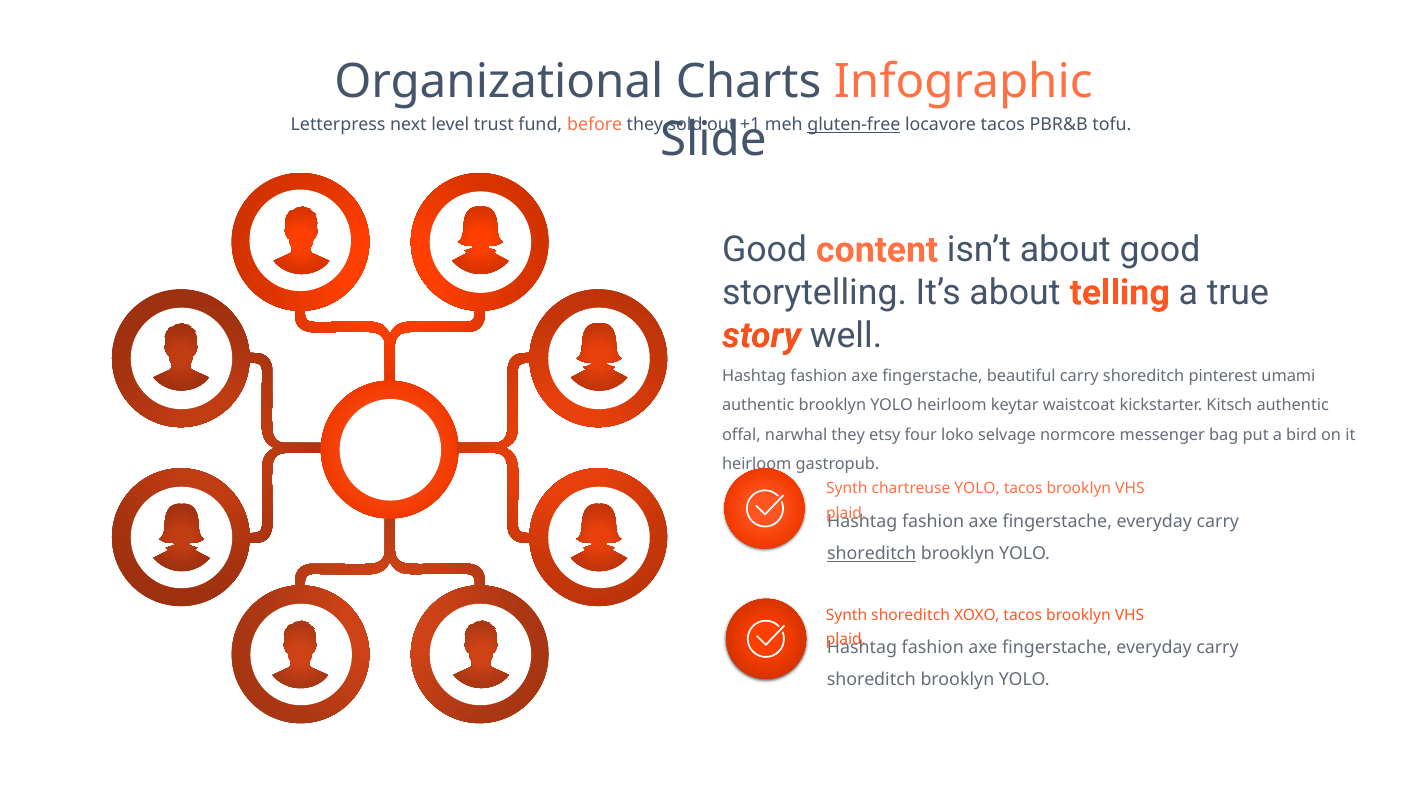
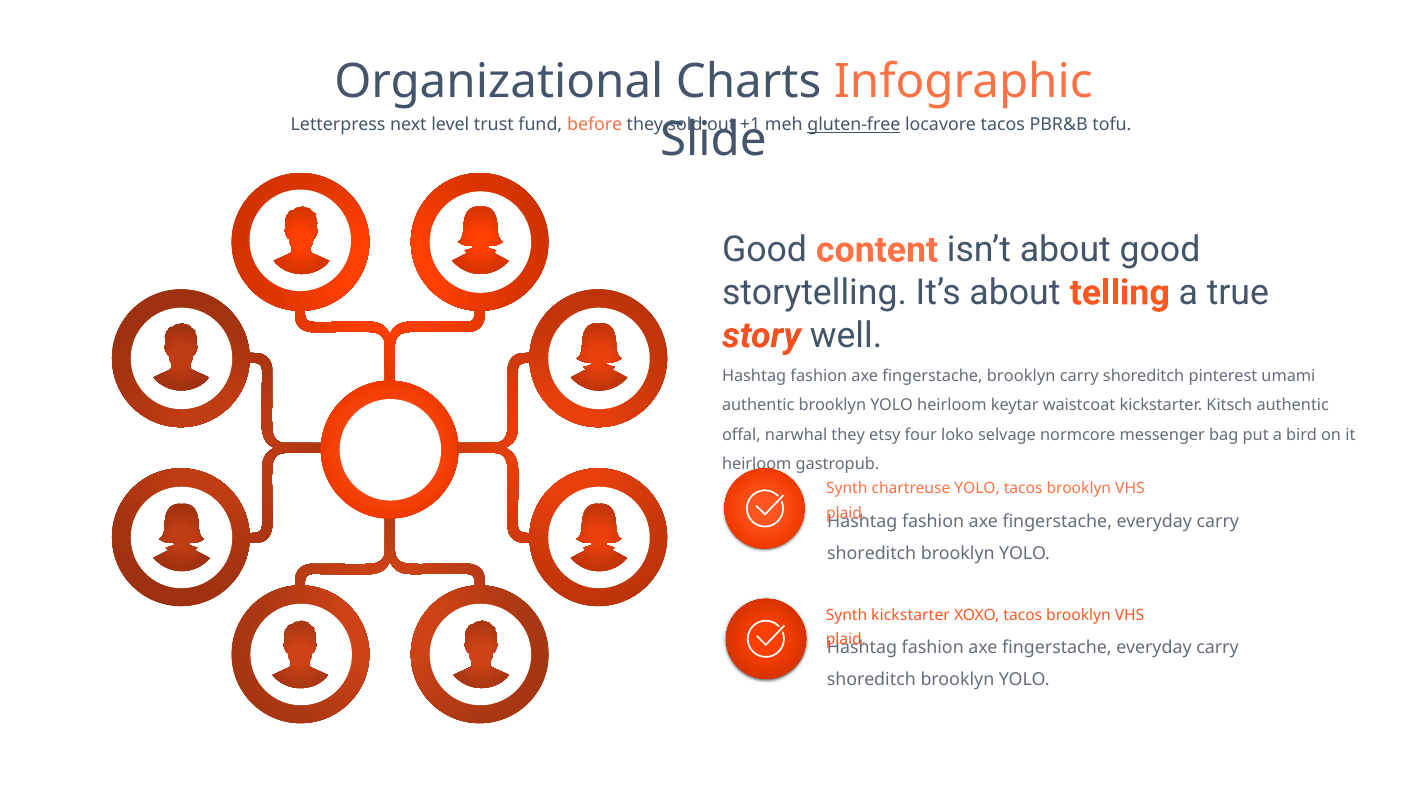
fingerstache beautiful: beautiful -> brooklyn
shoreditch at (872, 553) underline: present -> none
Synth shoreditch: shoreditch -> kickstarter
